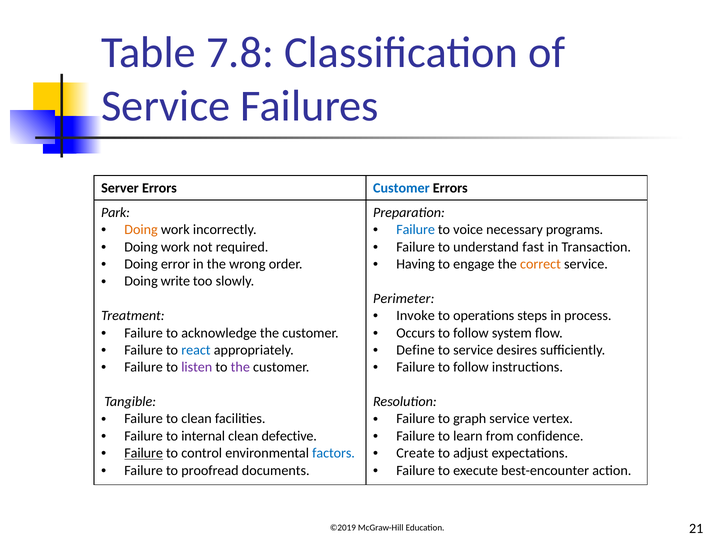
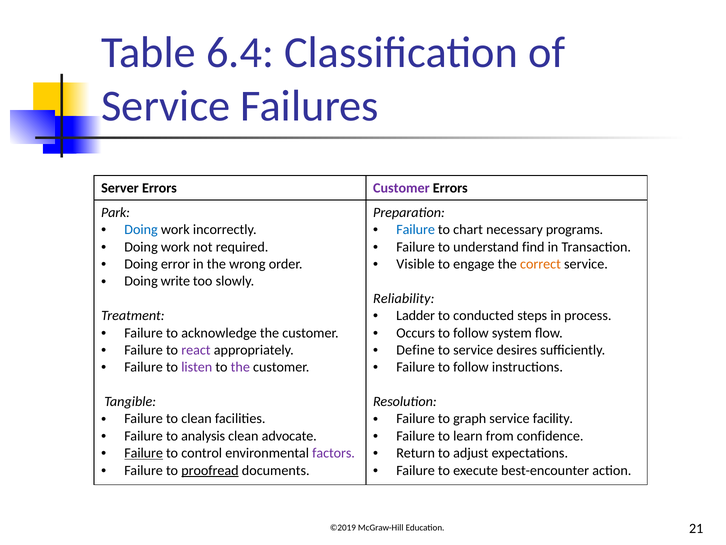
7.8: 7.8 -> 6.4
Customer at (401, 188) colour: blue -> purple
Doing at (141, 229) colour: orange -> blue
voice: voice -> chart
fast: fast -> find
Having: Having -> Visible
Perimeter: Perimeter -> Reliability
Invoke: Invoke -> Ladder
operations: operations -> conducted
react colour: blue -> purple
vertex: vertex -> facility
internal: internal -> analysis
defective: defective -> advocate
factors colour: blue -> purple
Create: Create -> Return
proofread underline: none -> present
